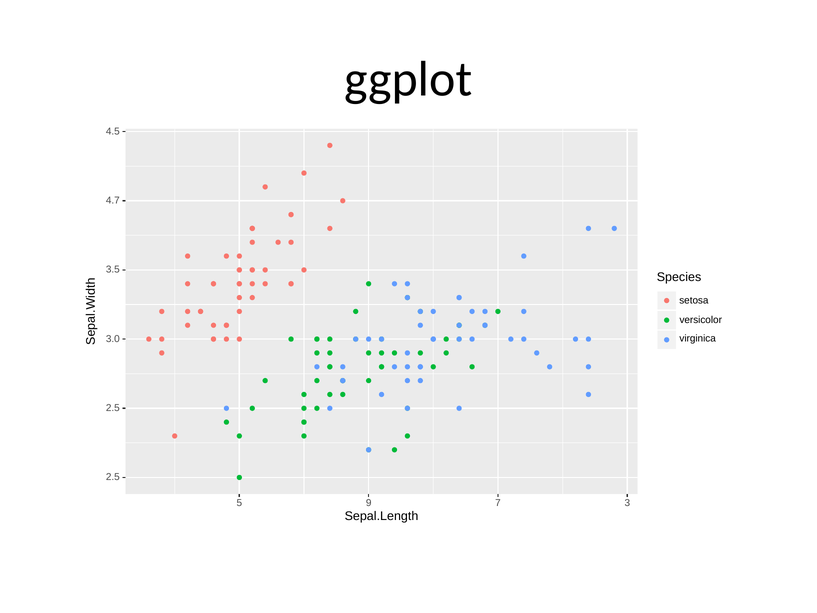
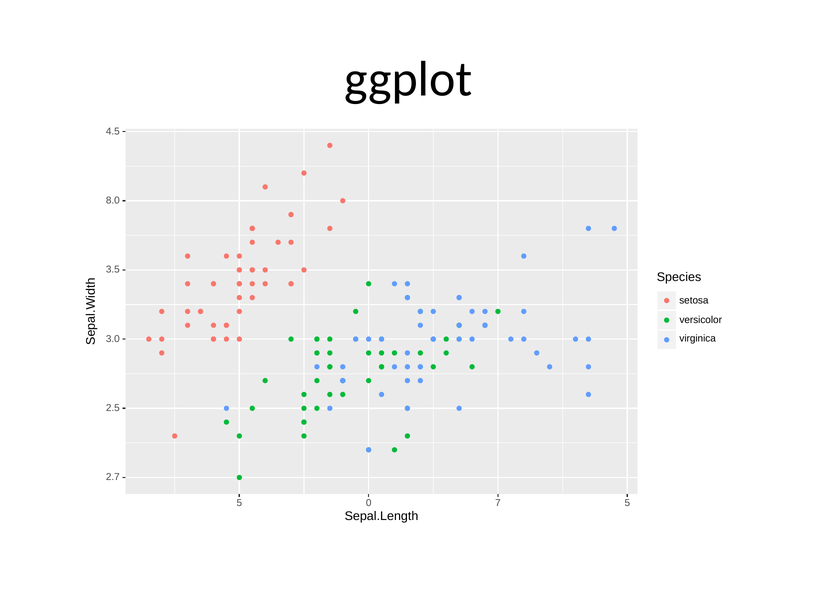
4.7: 4.7 -> 8.0
2.5 at (113, 477): 2.5 -> 2.7
9: 9 -> 0
7 3: 3 -> 5
